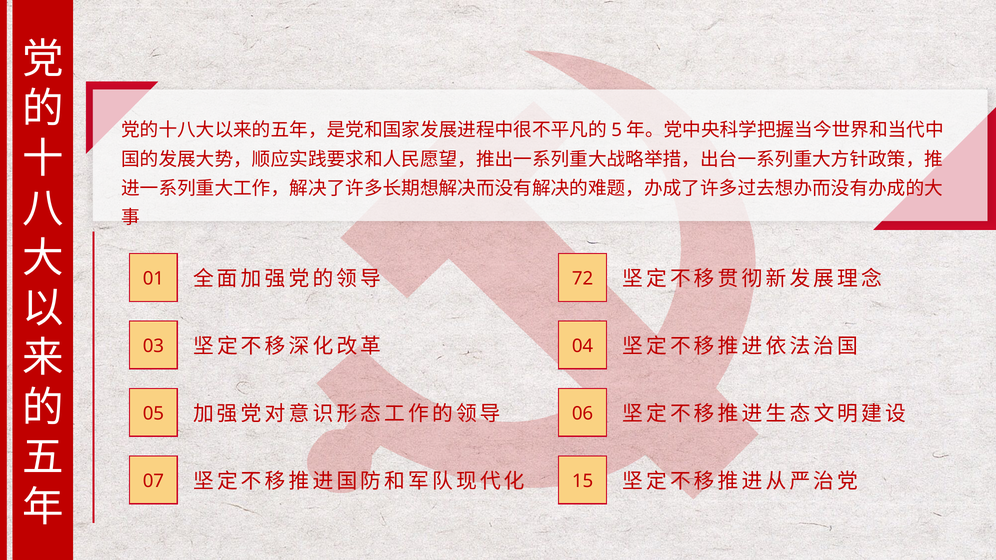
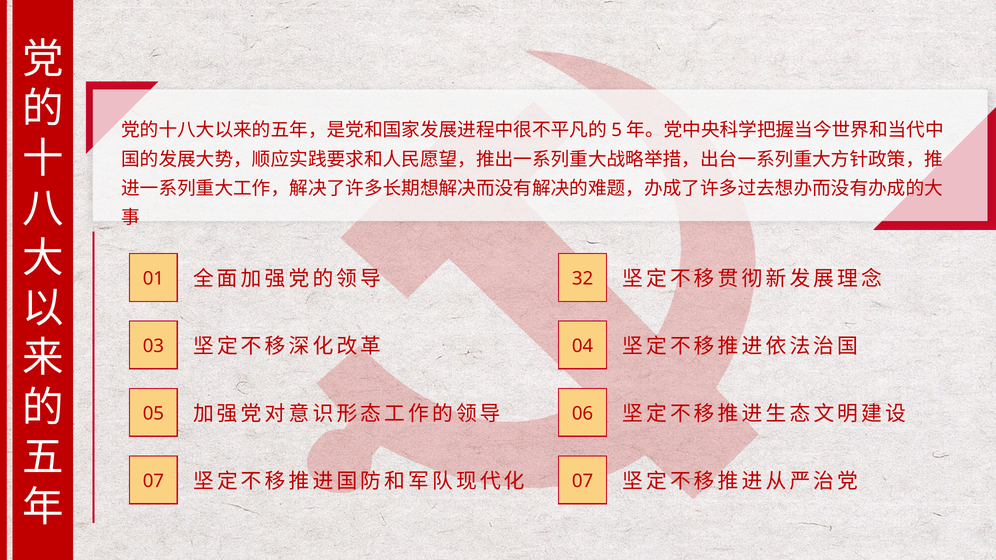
72: 72 -> 32
15 at (583, 481): 15 -> 07
